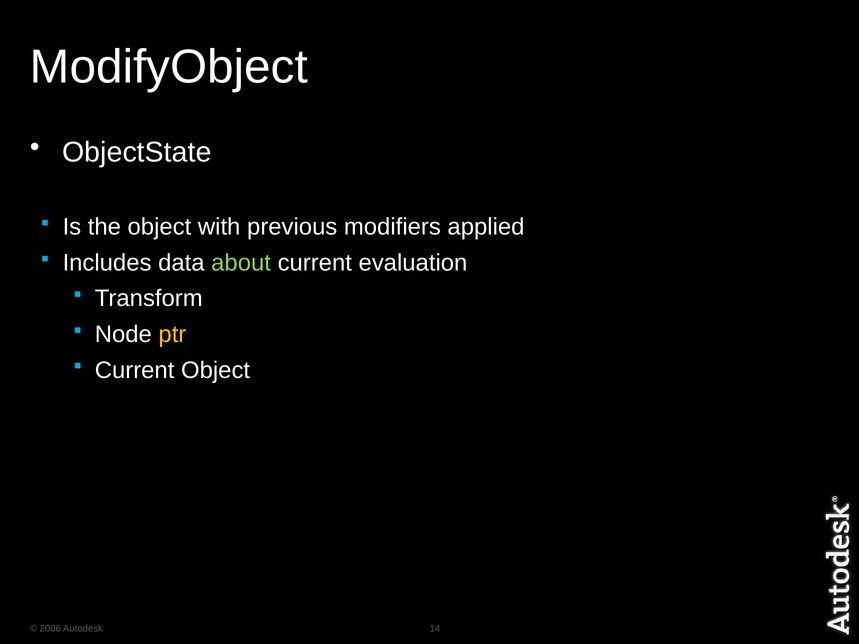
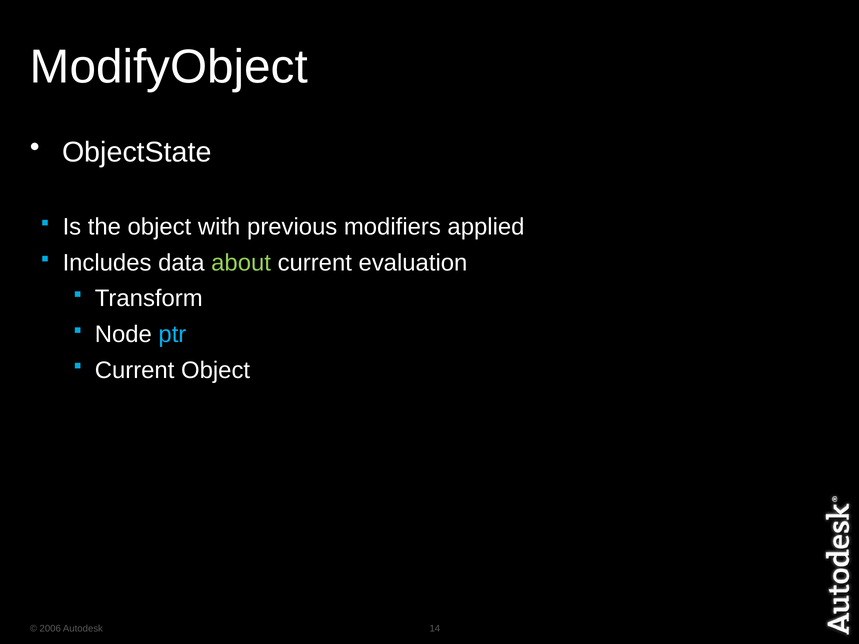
ptr colour: yellow -> light blue
